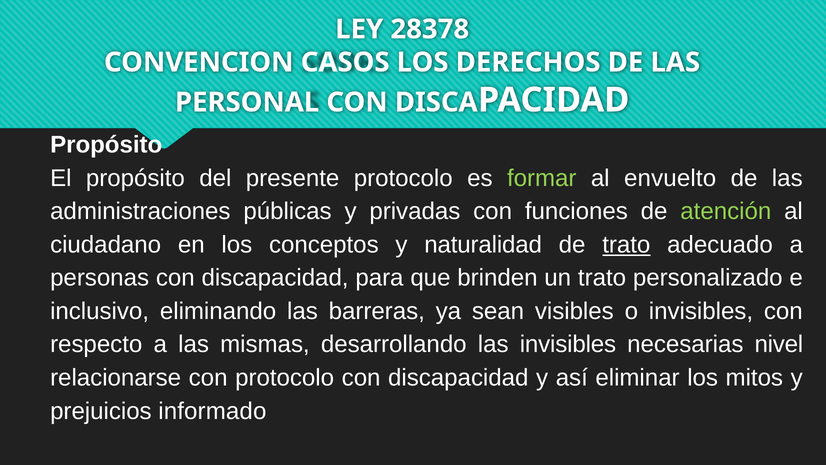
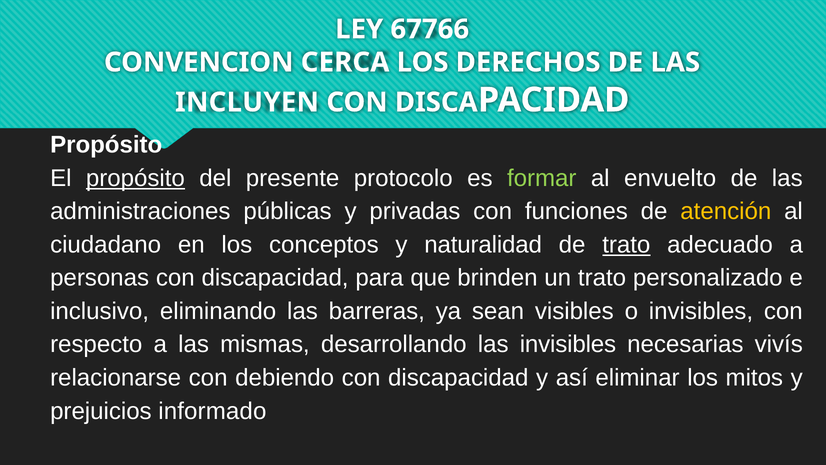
28378: 28378 -> 67766
CASOS: CASOS -> CERCA
PERSONAL: PERSONAL -> INCLUYEN
propósito at (135, 178) underline: none -> present
atención colour: light green -> yellow
nivel: nivel -> vivís
con protocolo: protocolo -> debiendo
